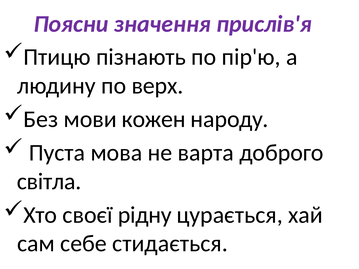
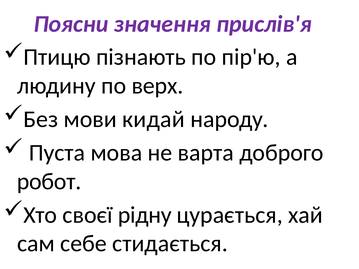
кожен: кожен -> кидай
світла: світла -> робот
